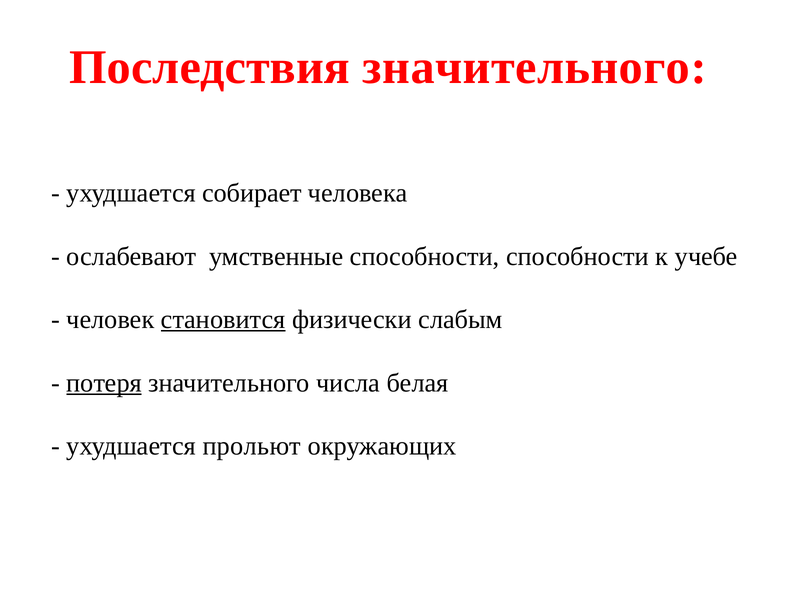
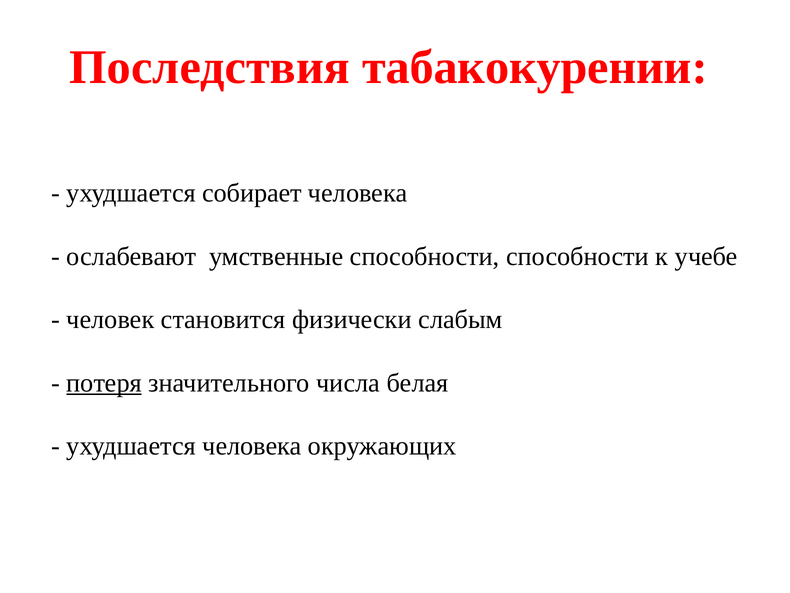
Последствия значительного: значительного -> табакокурении
становится underline: present -> none
ухудшается прольют: прольют -> человека
